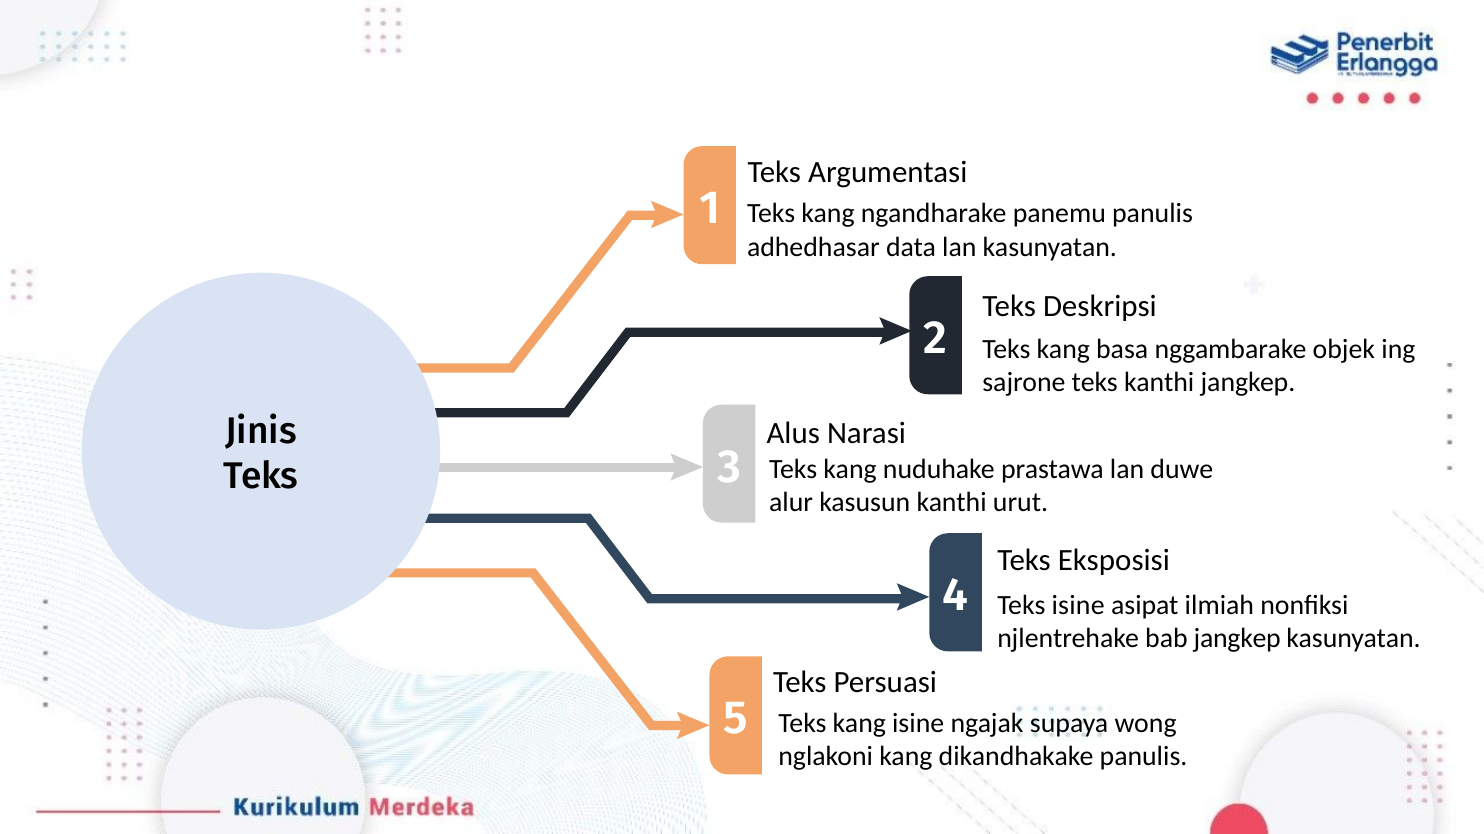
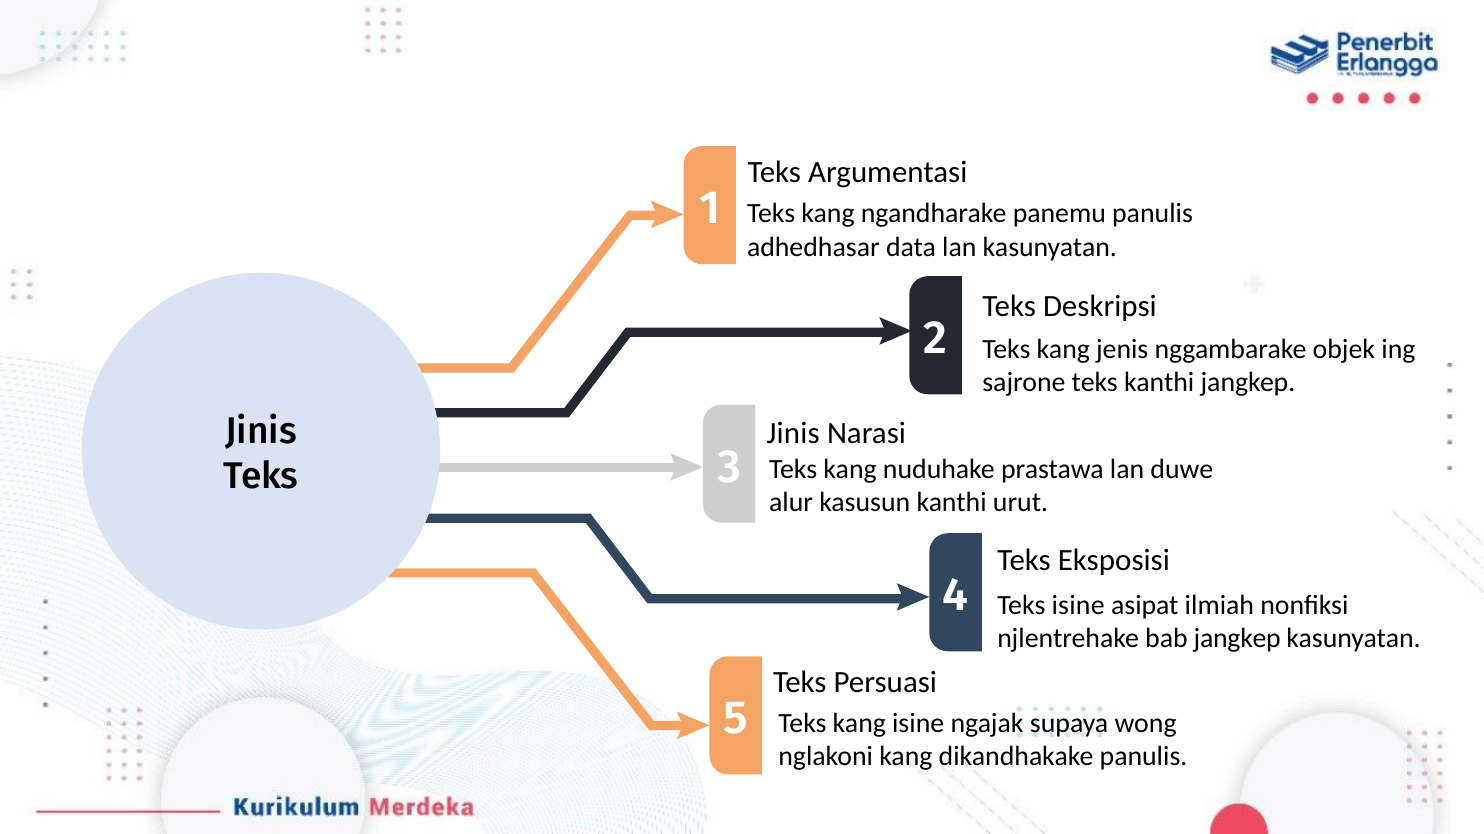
basa: basa -> jenis
Alus at (793, 433): Alus -> Jinis
